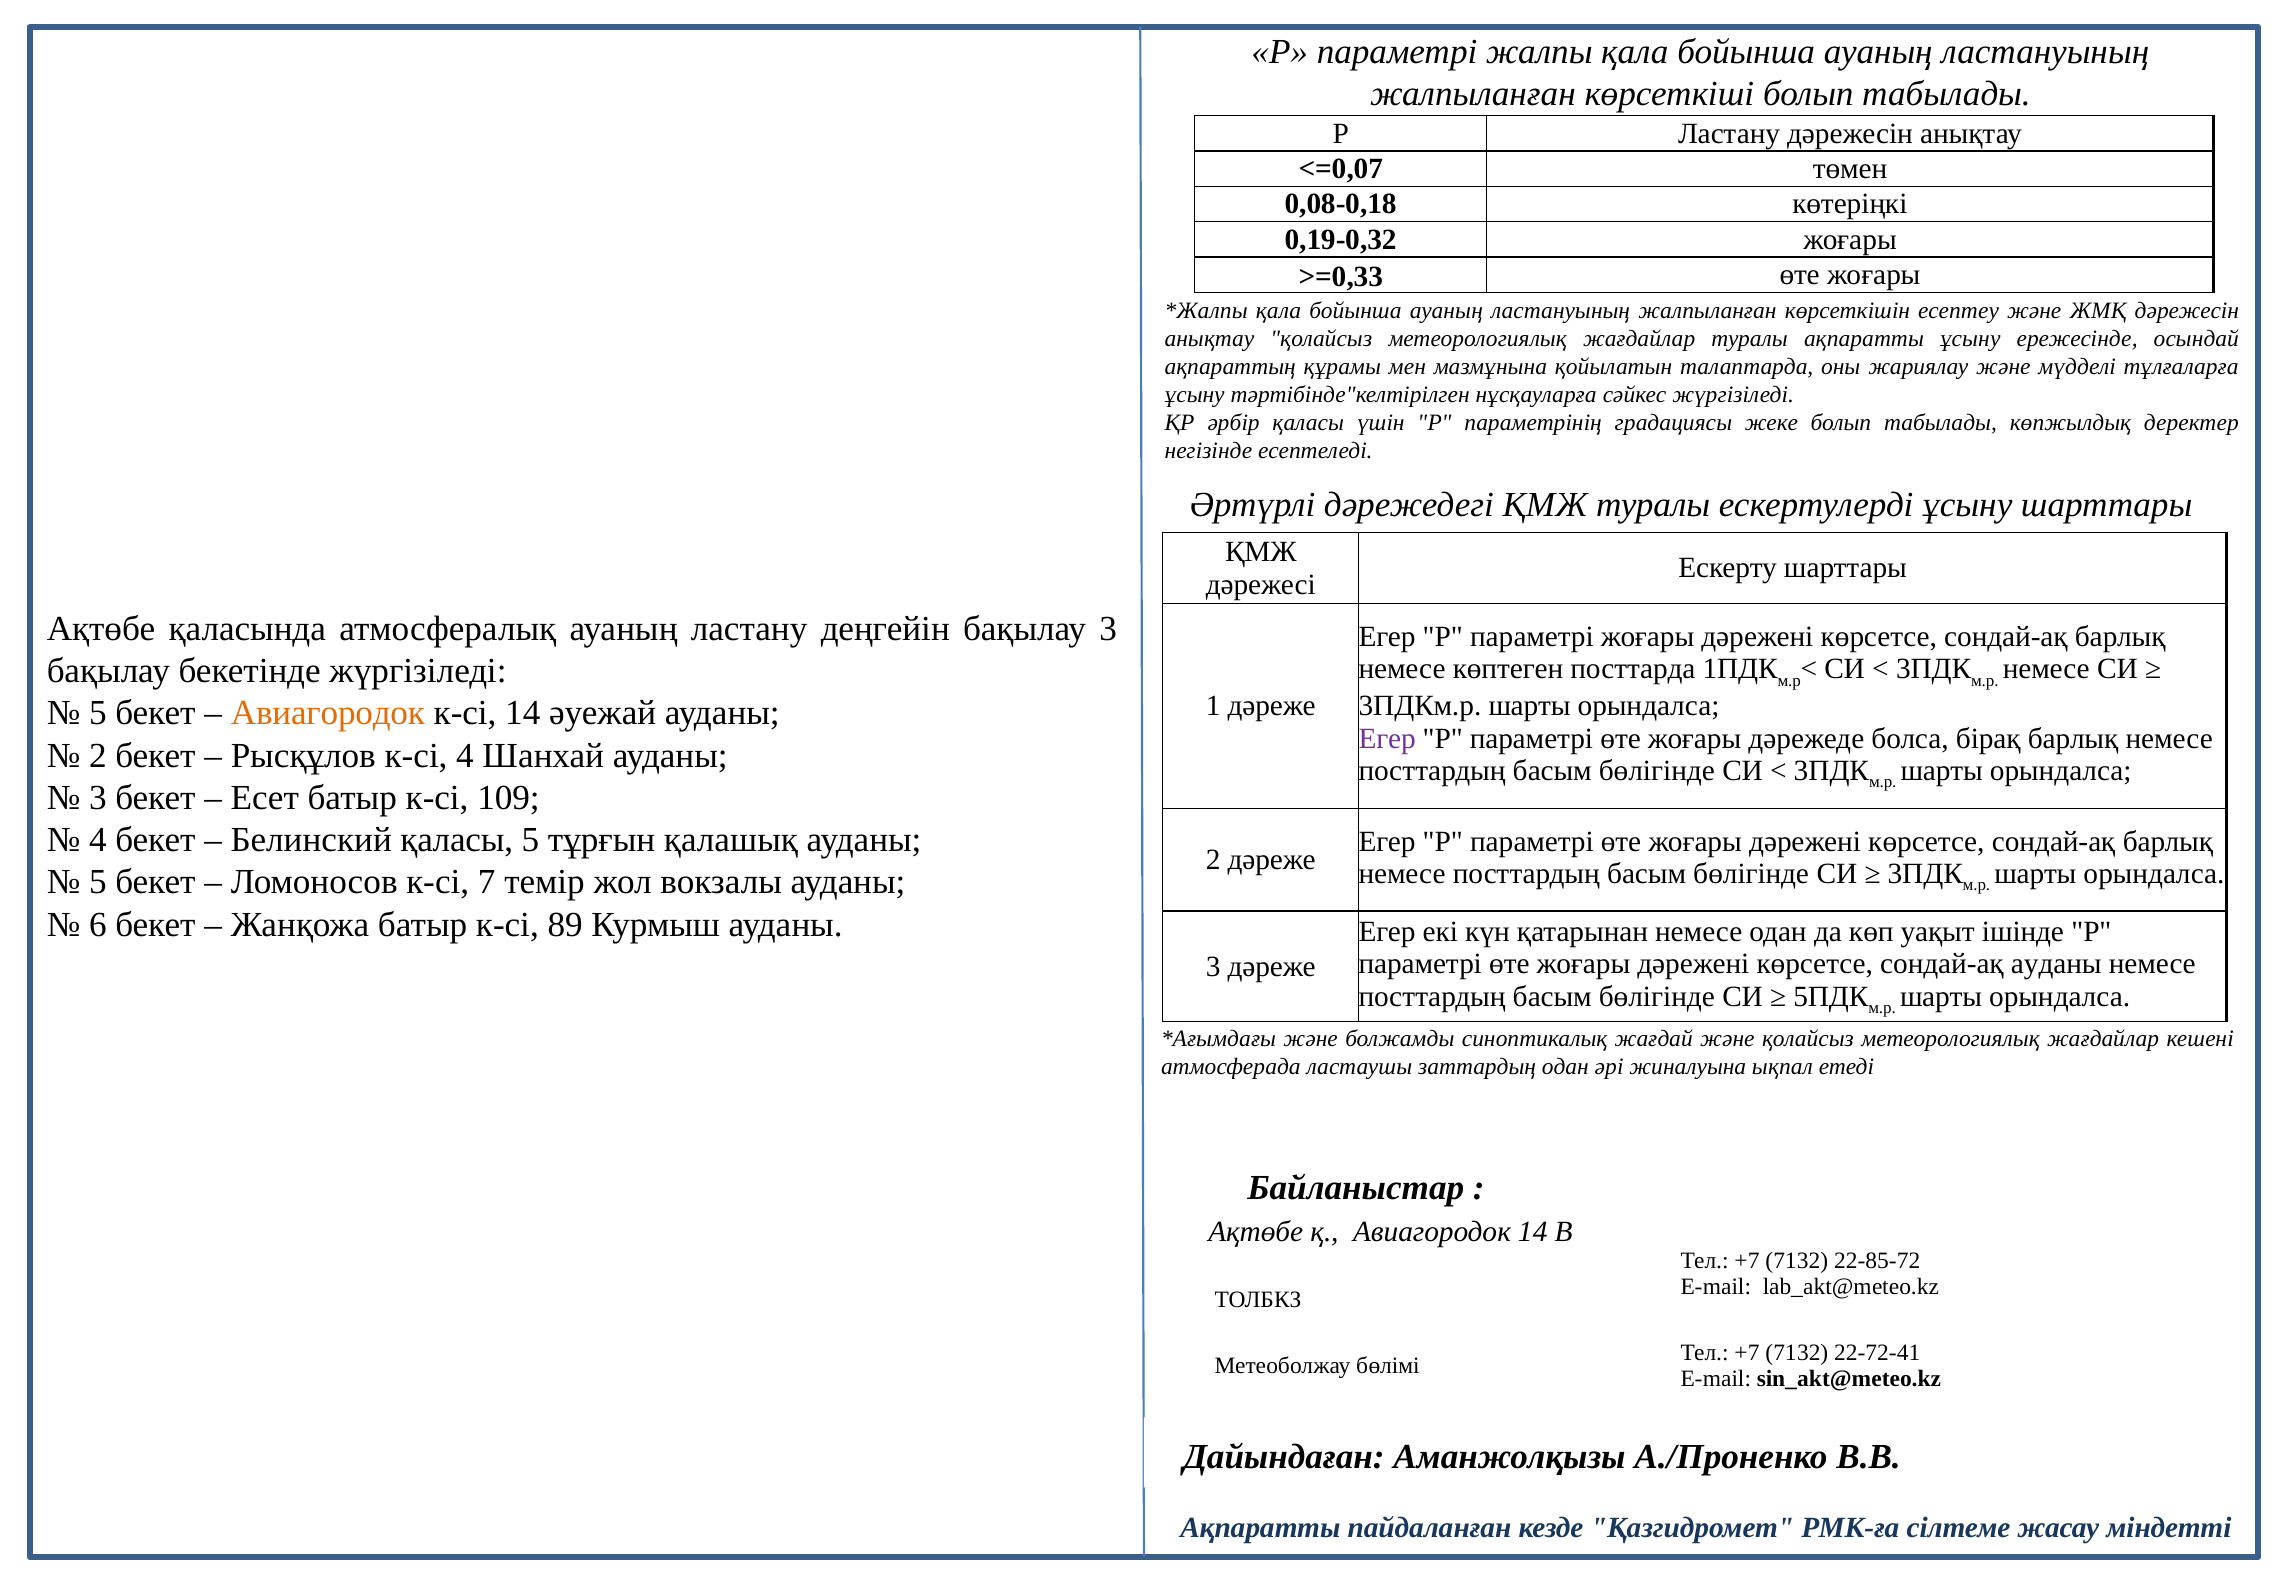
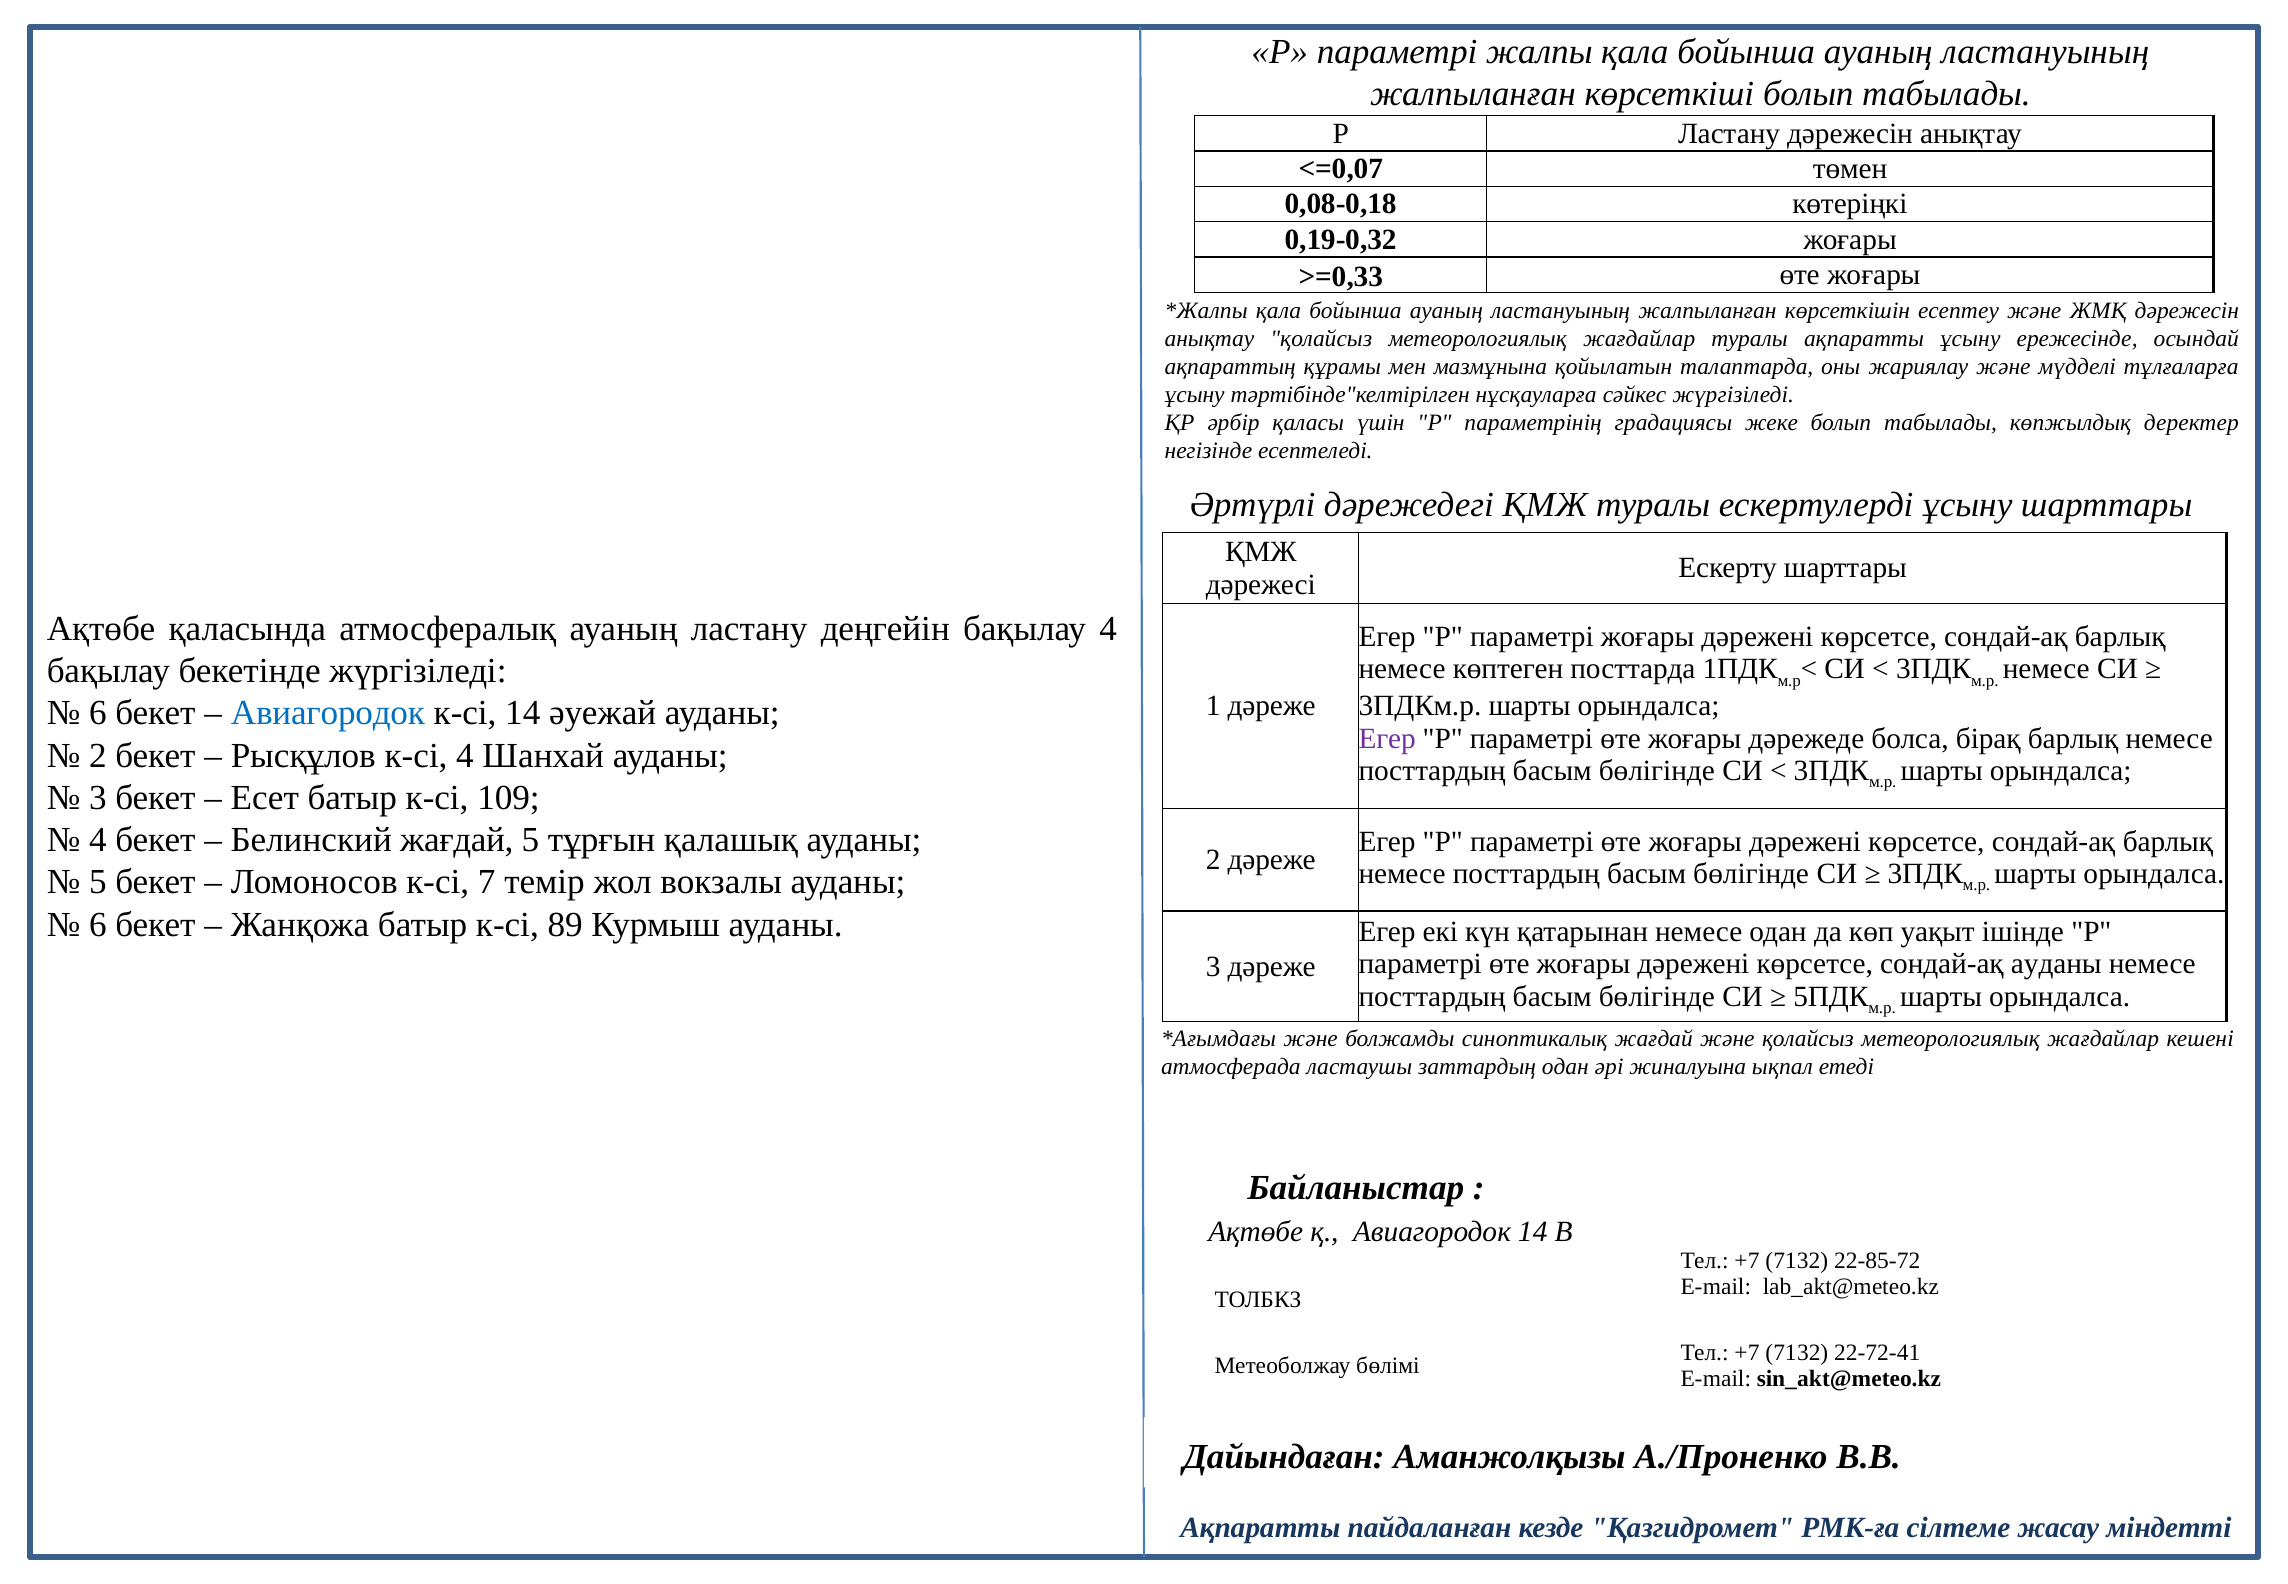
бақылау 3: 3 -> 4
5 at (98, 713): 5 -> 6
Авиагородок at (328, 713) colour: orange -> blue
Белинский қаласы: қаласы -> жағдай
